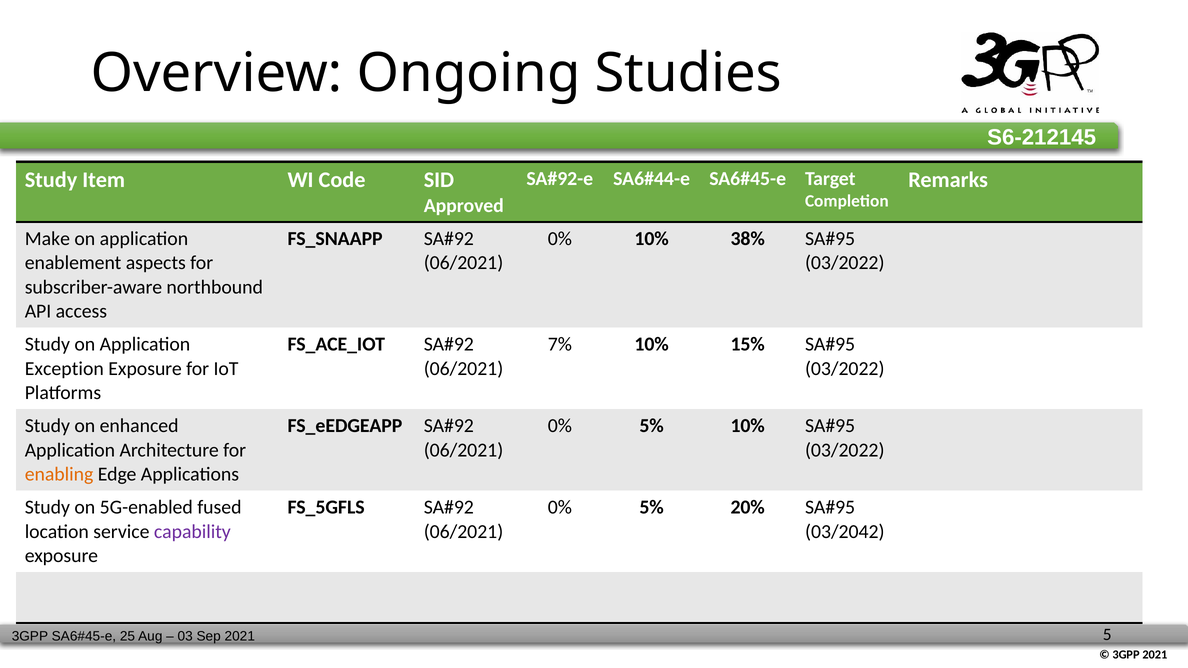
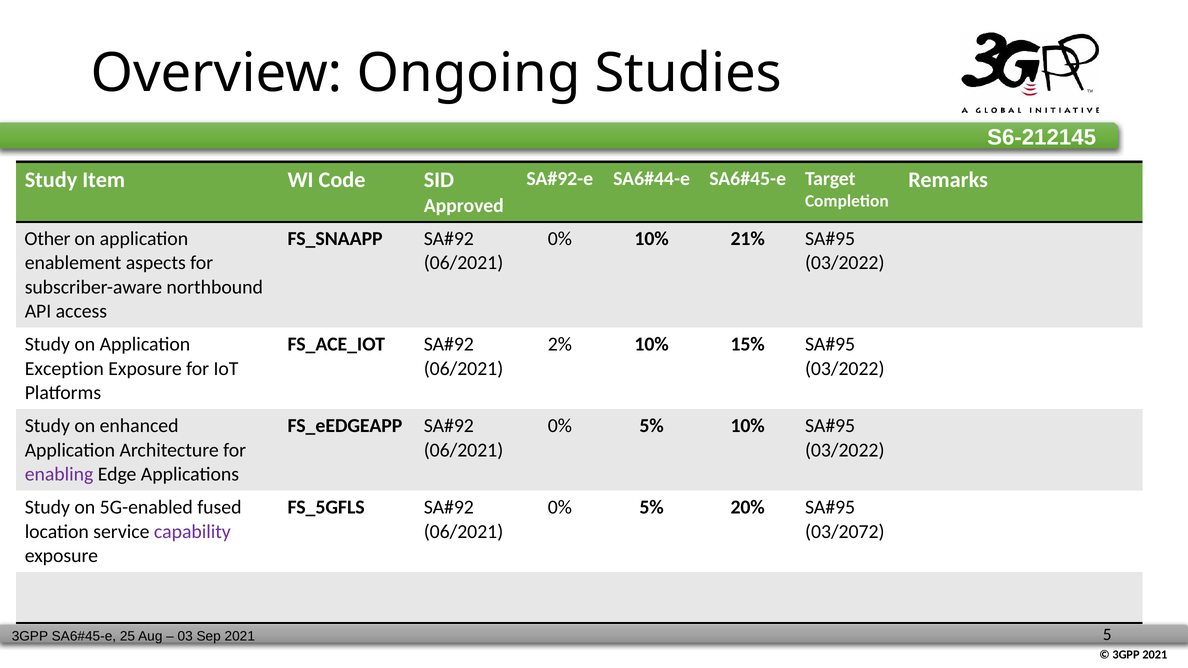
Make: Make -> Other
38%: 38% -> 21%
7%: 7% -> 2%
enabling colour: orange -> purple
03/2042: 03/2042 -> 03/2072
